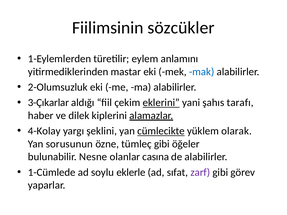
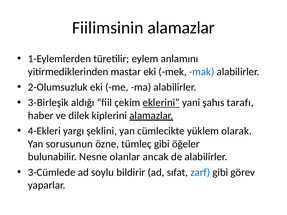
Fiilimsinin sözcükler: sözcükler -> alamazlar
3-Çıkarlar: 3-Çıkarlar -> 3-Birleşik
4-Kolay: 4-Kolay -> 4-Ekleri
cümlecikte underline: present -> none
casına: casına -> ancak
1-Cümlede: 1-Cümlede -> 3-Cümlede
eklerle: eklerle -> bildirir
zarf colour: purple -> blue
